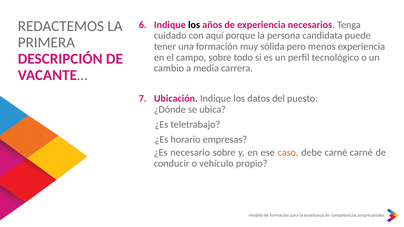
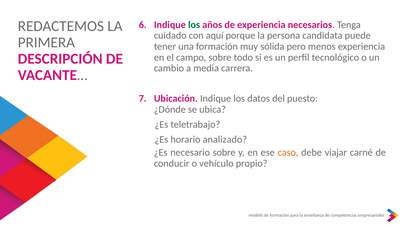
los at (194, 25) colour: black -> green
empresas: empresas -> analizado
debe carné: carné -> viajar
